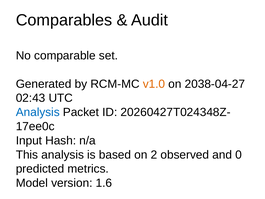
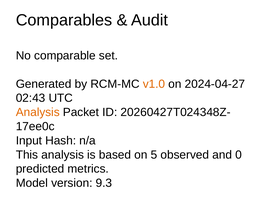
2038-04-27: 2038-04-27 -> 2024-04-27
Analysis at (38, 112) colour: blue -> orange
2: 2 -> 5
1.6: 1.6 -> 9.3
